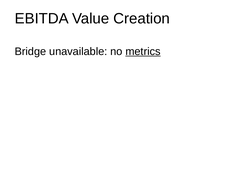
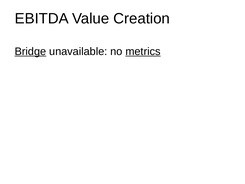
Bridge underline: none -> present
